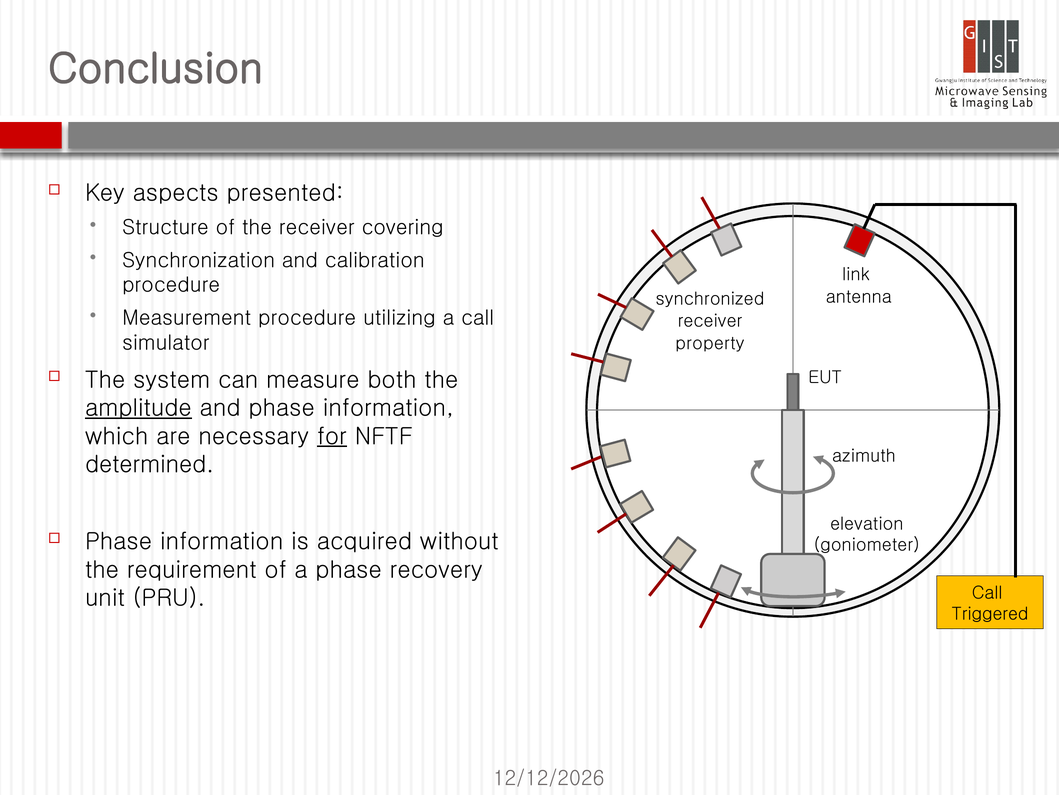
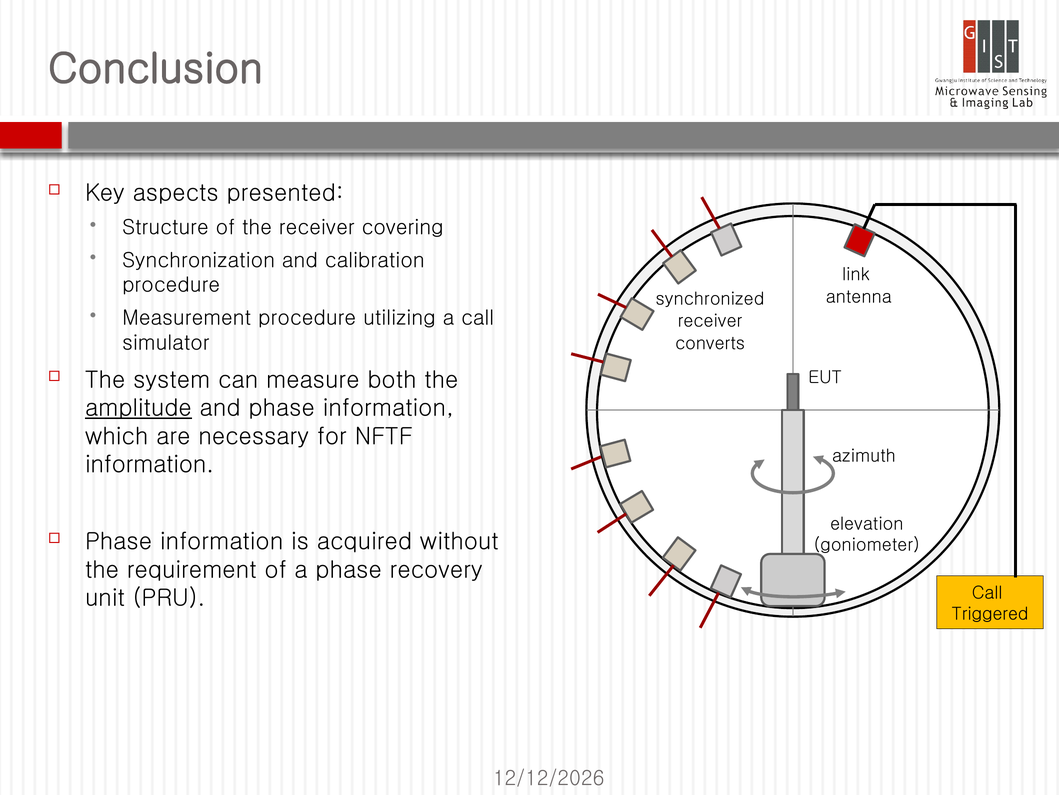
property: property -> converts
for underline: present -> none
determined at (149, 464): determined -> information
